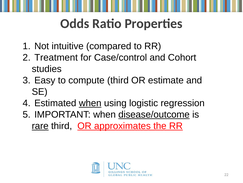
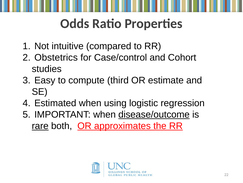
Treatment: Treatment -> Obstetrics
when at (90, 103) underline: present -> none
rare third: third -> both
